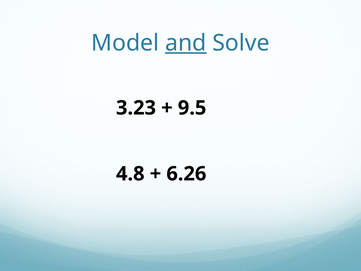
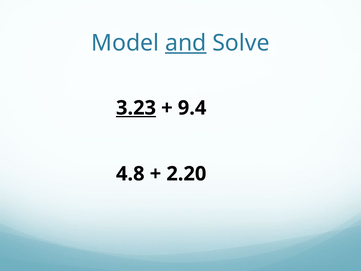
3.23 underline: none -> present
9.5: 9.5 -> 9.4
6.26: 6.26 -> 2.20
